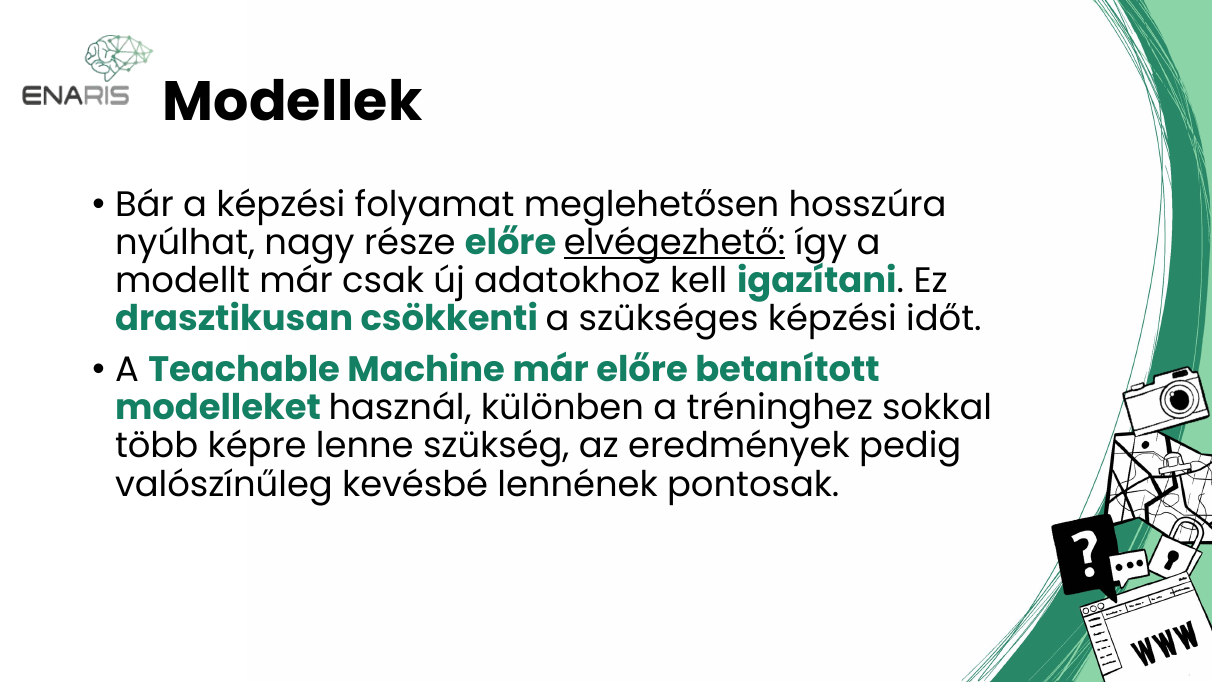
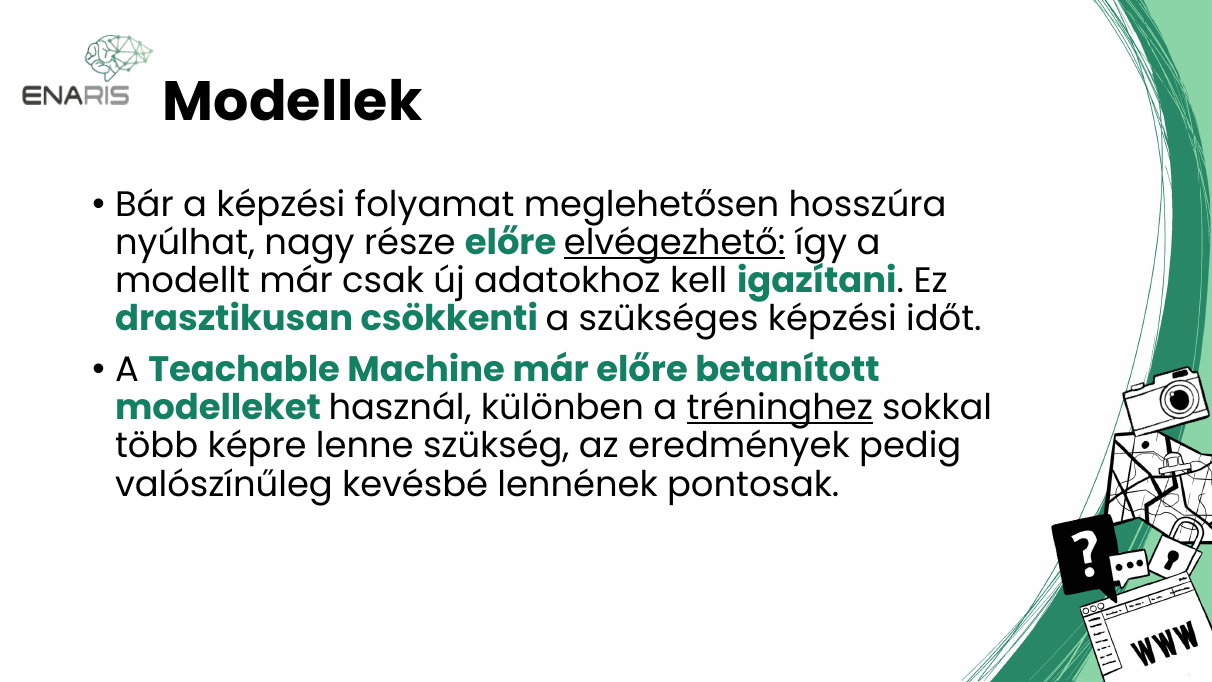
tréninghez underline: none -> present
